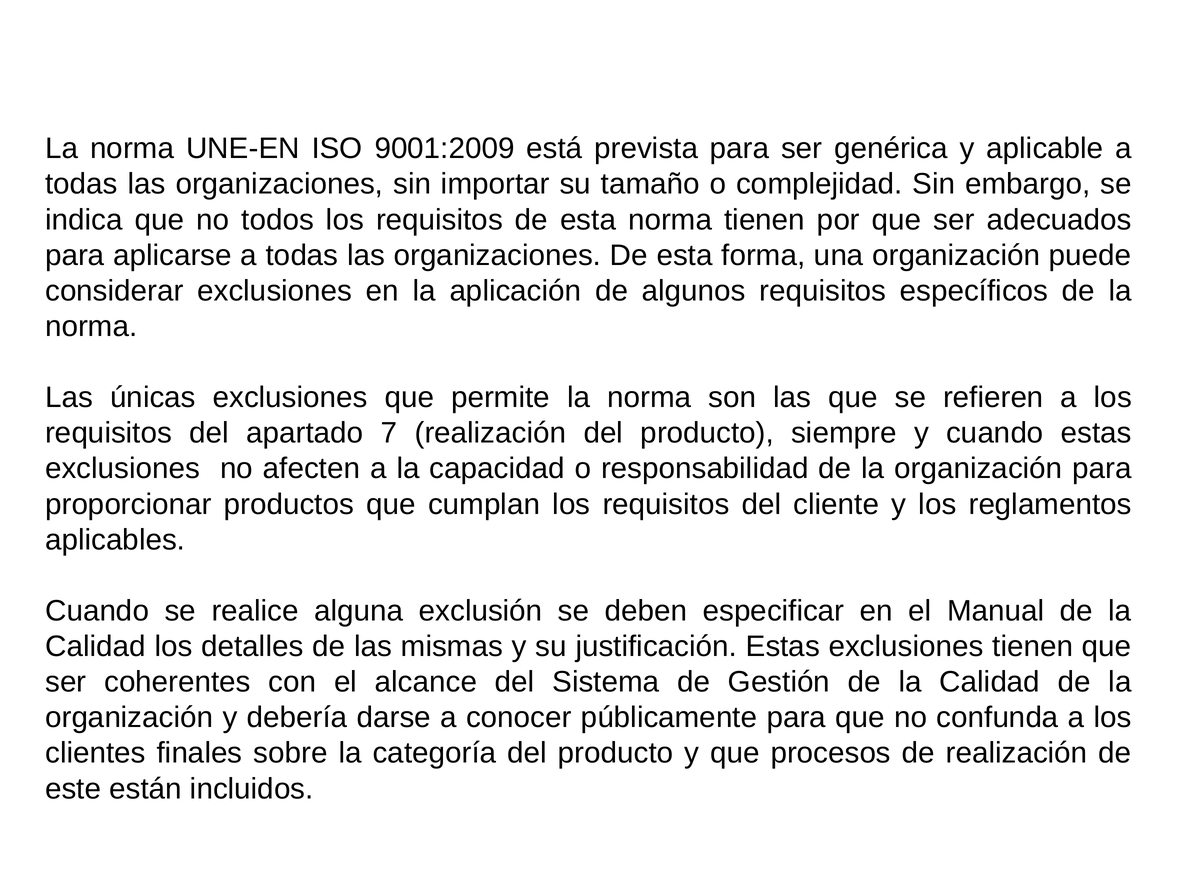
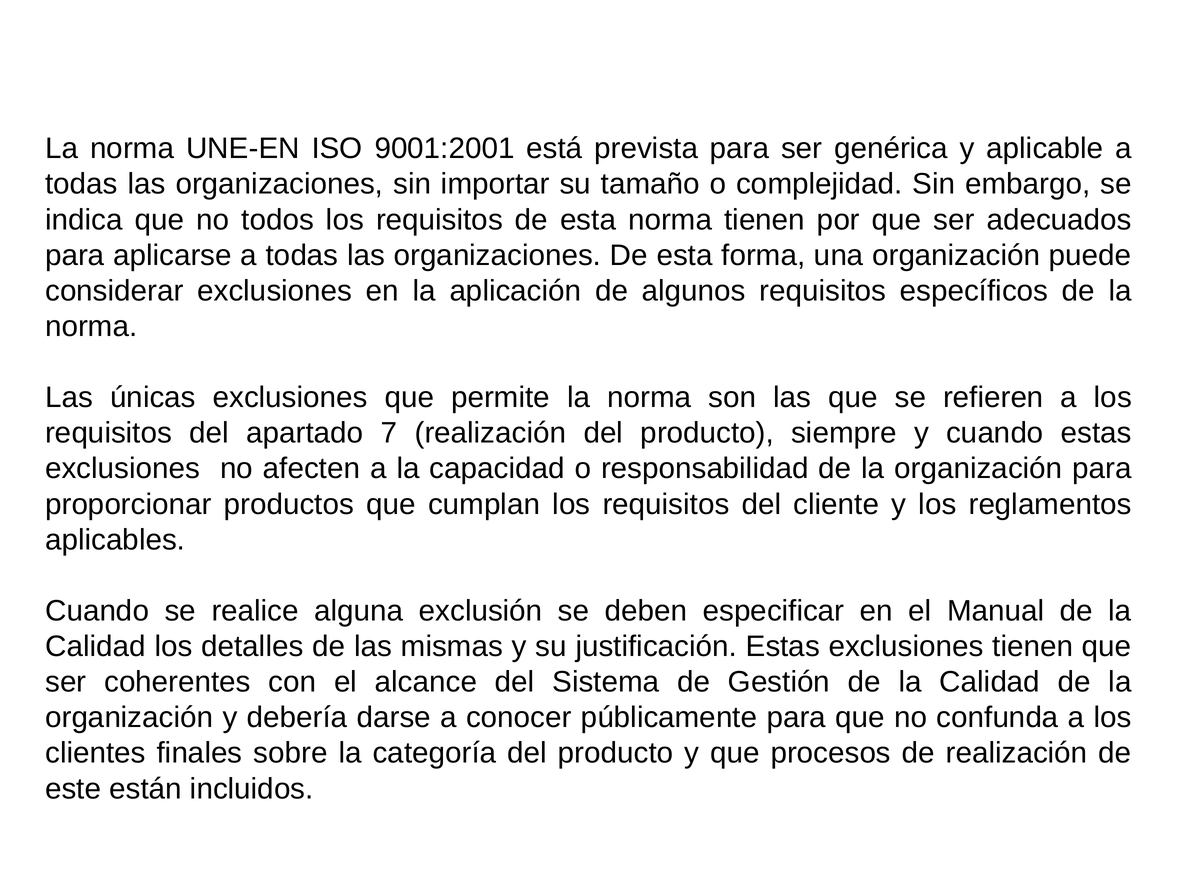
9001:2009: 9001:2009 -> 9001:2001
